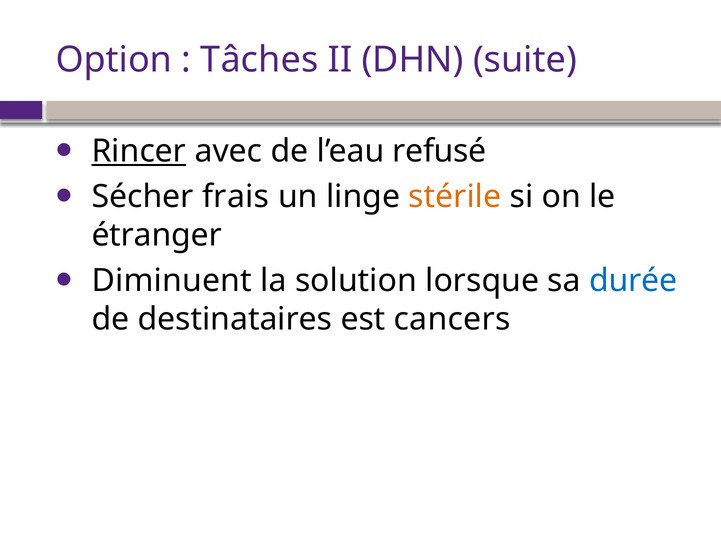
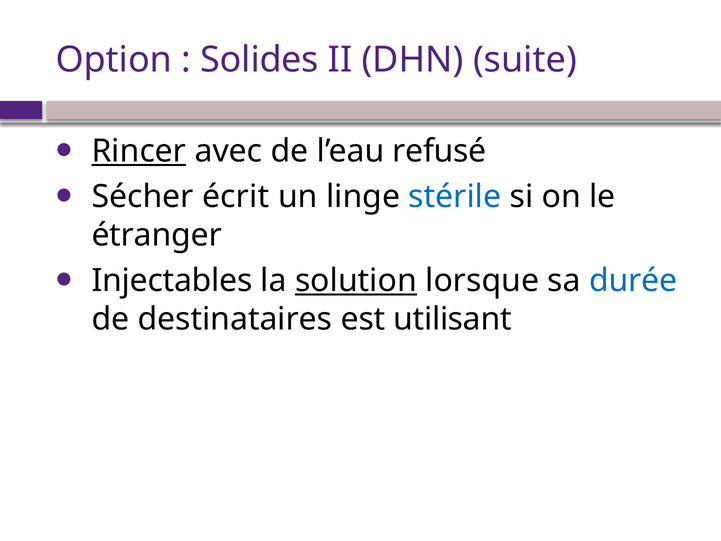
Tâches: Tâches -> Solides
frais: frais -> écrit
stérile colour: orange -> blue
Diminuent: Diminuent -> Injectables
solution underline: none -> present
cancers: cancers -> utilisant
